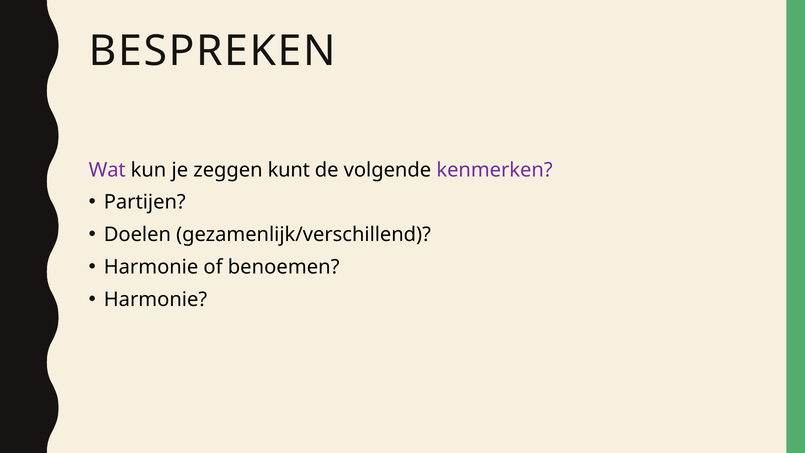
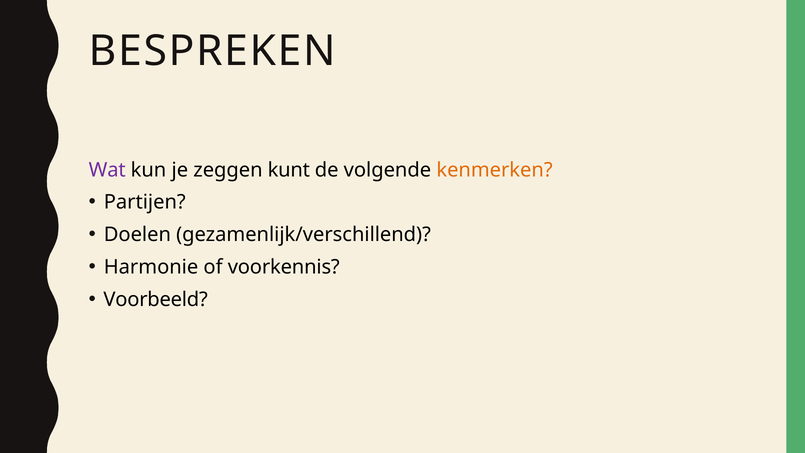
kenmerken colour: purple -> orange
benoemen: benoemen -> voorkennis
Harmonie at (155, 300): Harmonie -> Voorbeeld
